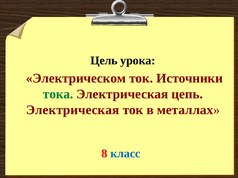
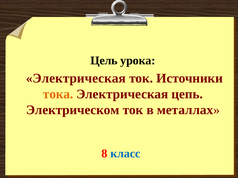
Электрическом at (76, 79): Электрическом -> Электрическая
тока colour: green -> orange
Электрическая at (73, 110): Электрическая -> Электрическом
